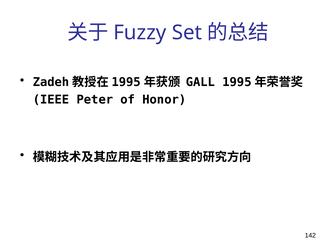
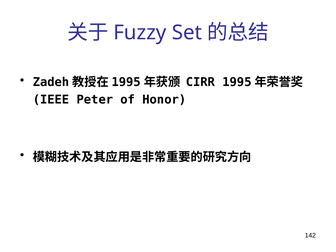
GALL: GALL -> CIRR
